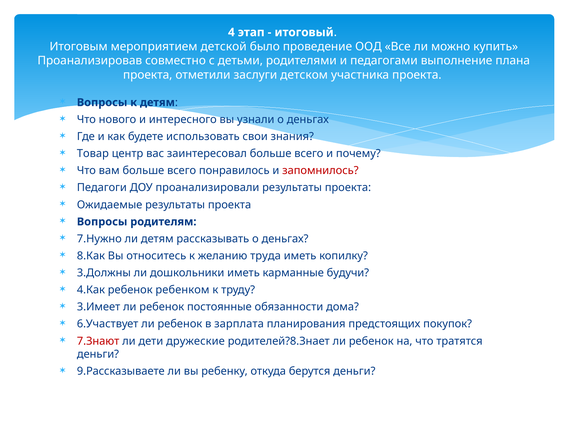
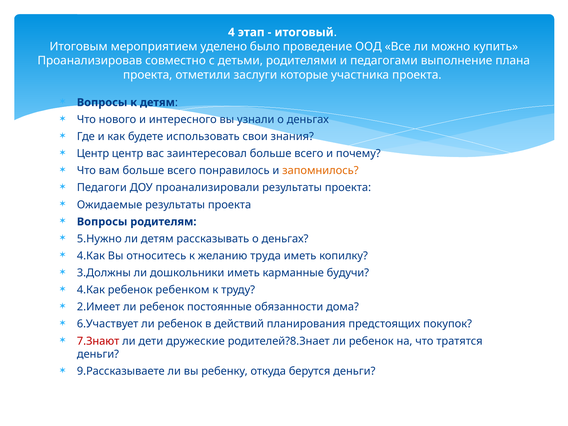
детской: детской -> уделено
детском: детском -> которые
Товар at (93, 154): Товар -> Центр
запомнилось colour: red -> orange
7.Нужно: 7.Нужно -> 5.Нужно
8.Как at (91, 256): 8.Как -> 4.Как
3.Имеет: 3.Имеет -> 2.Имеет
зарплата: зарплата -> действий
